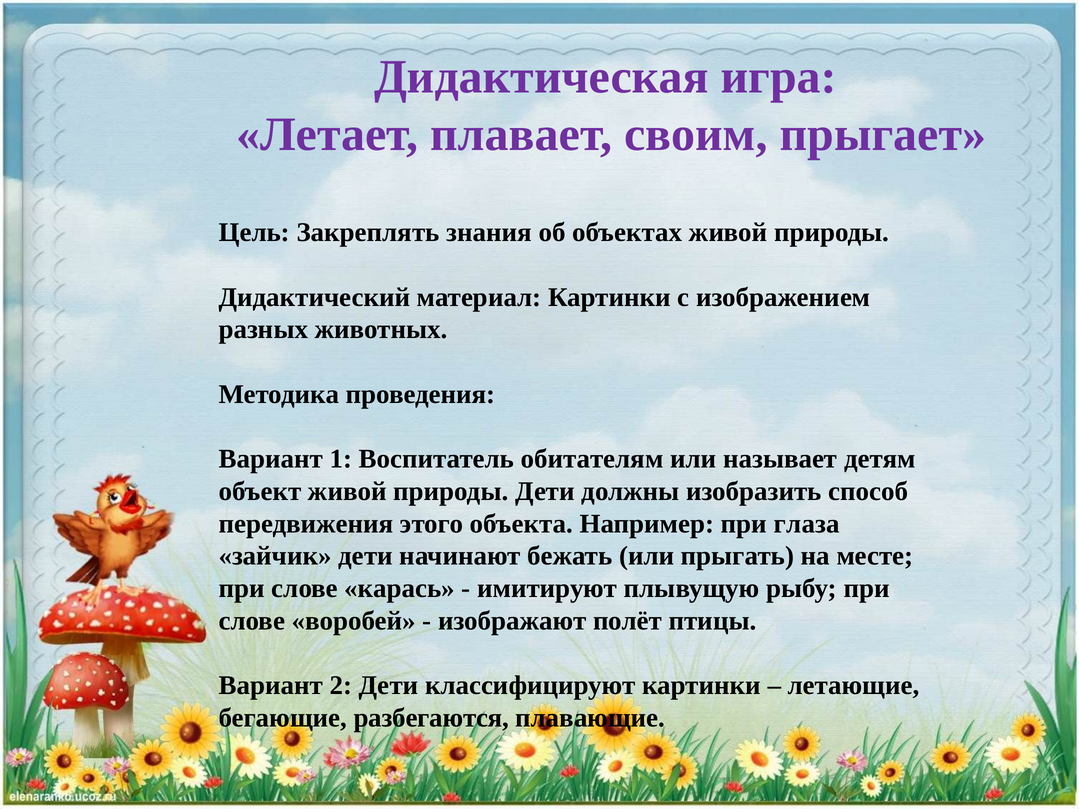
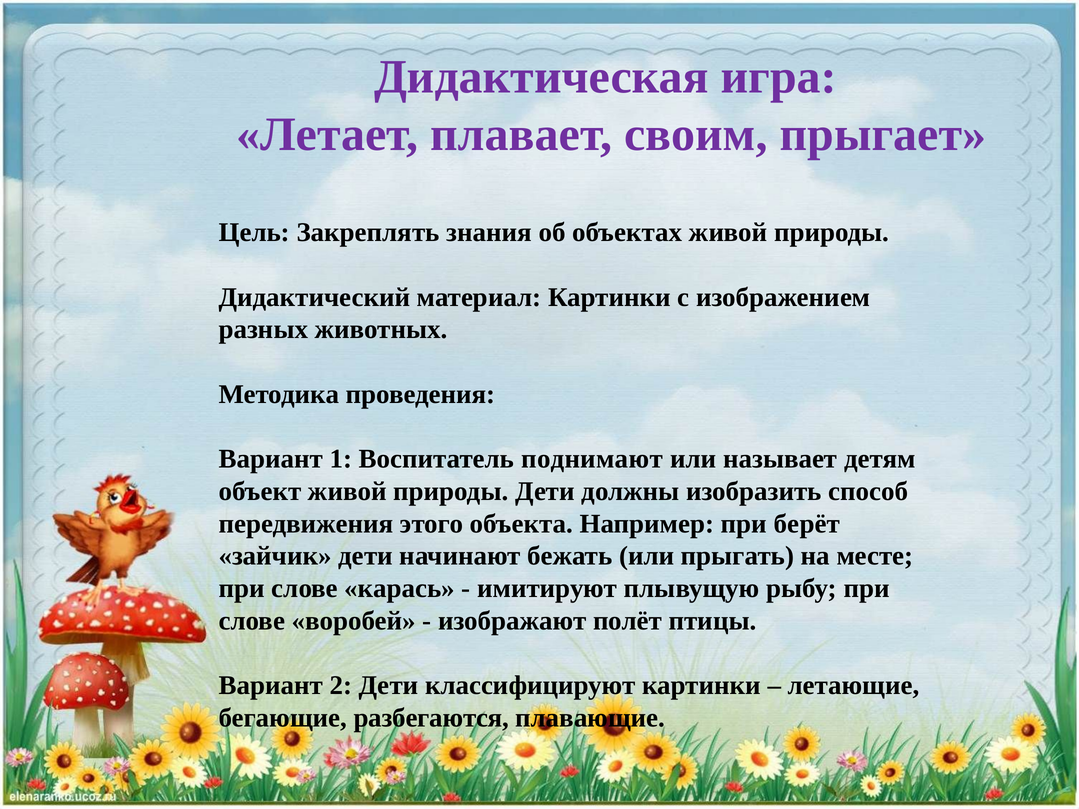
обитателям: обитателям -> поднимают
глаза: глаза -> берёт
